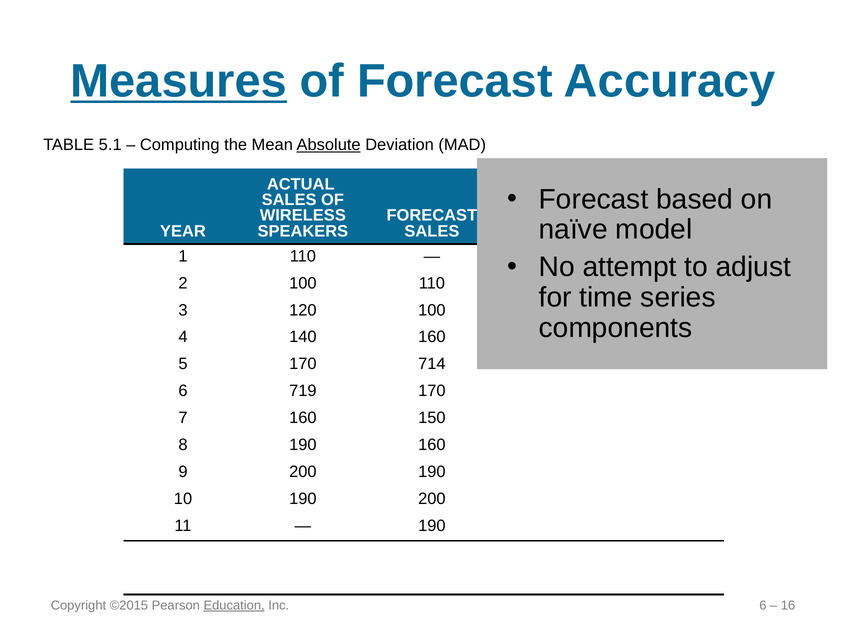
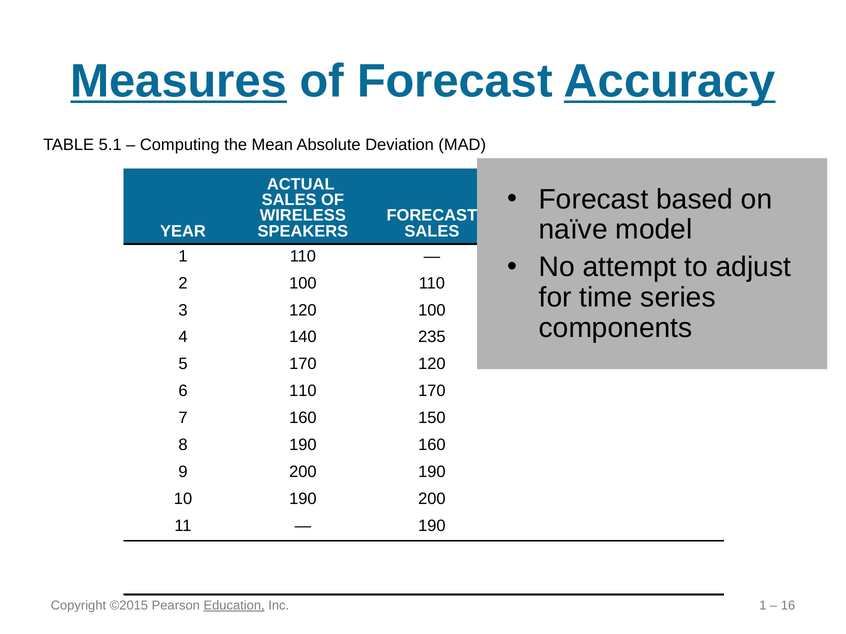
Accuracy underline: none -> present
Absolute at (329, 145) underline: present -> none
140 160: 160 -> 235
170 714: 714 -> 120
6 719: 719 -> 110
Inc 6: 6 -> 1
